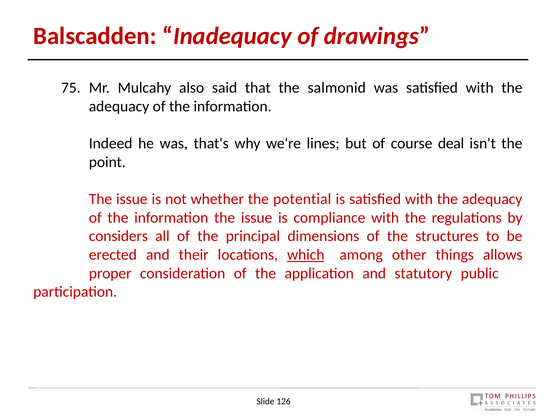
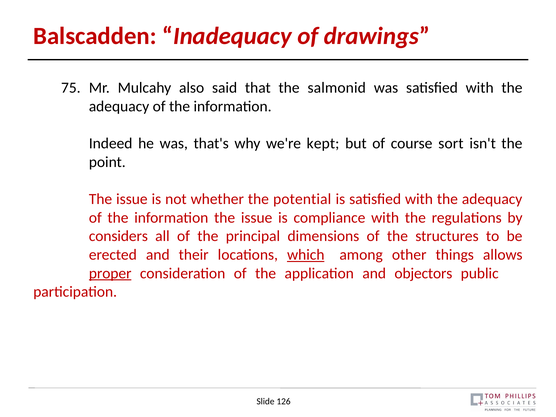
lines: lines -> kept
deal: deal -> sort
proper underline: none -> present
statutory: statutory -> objectors
